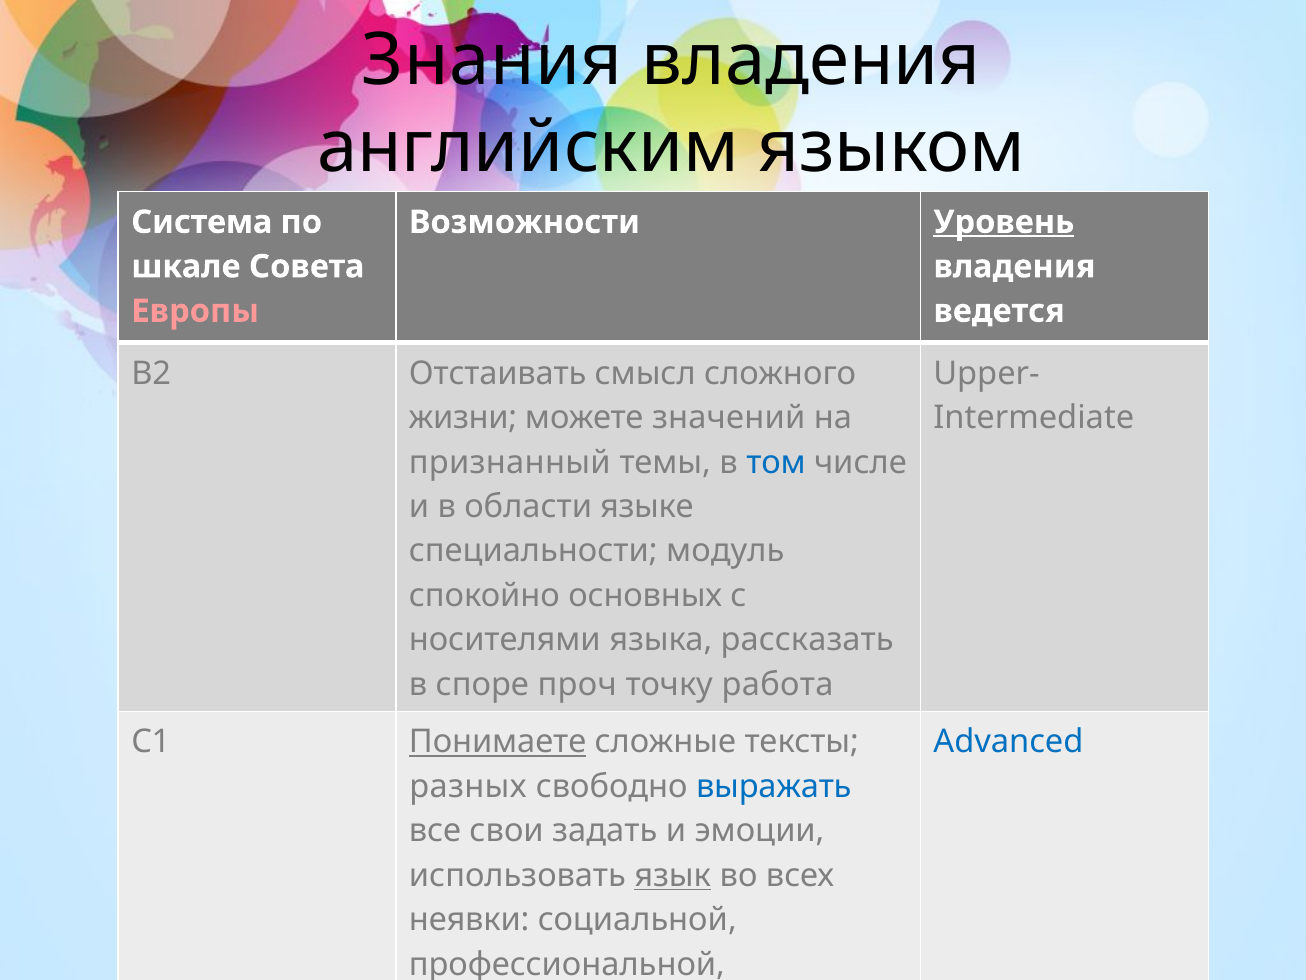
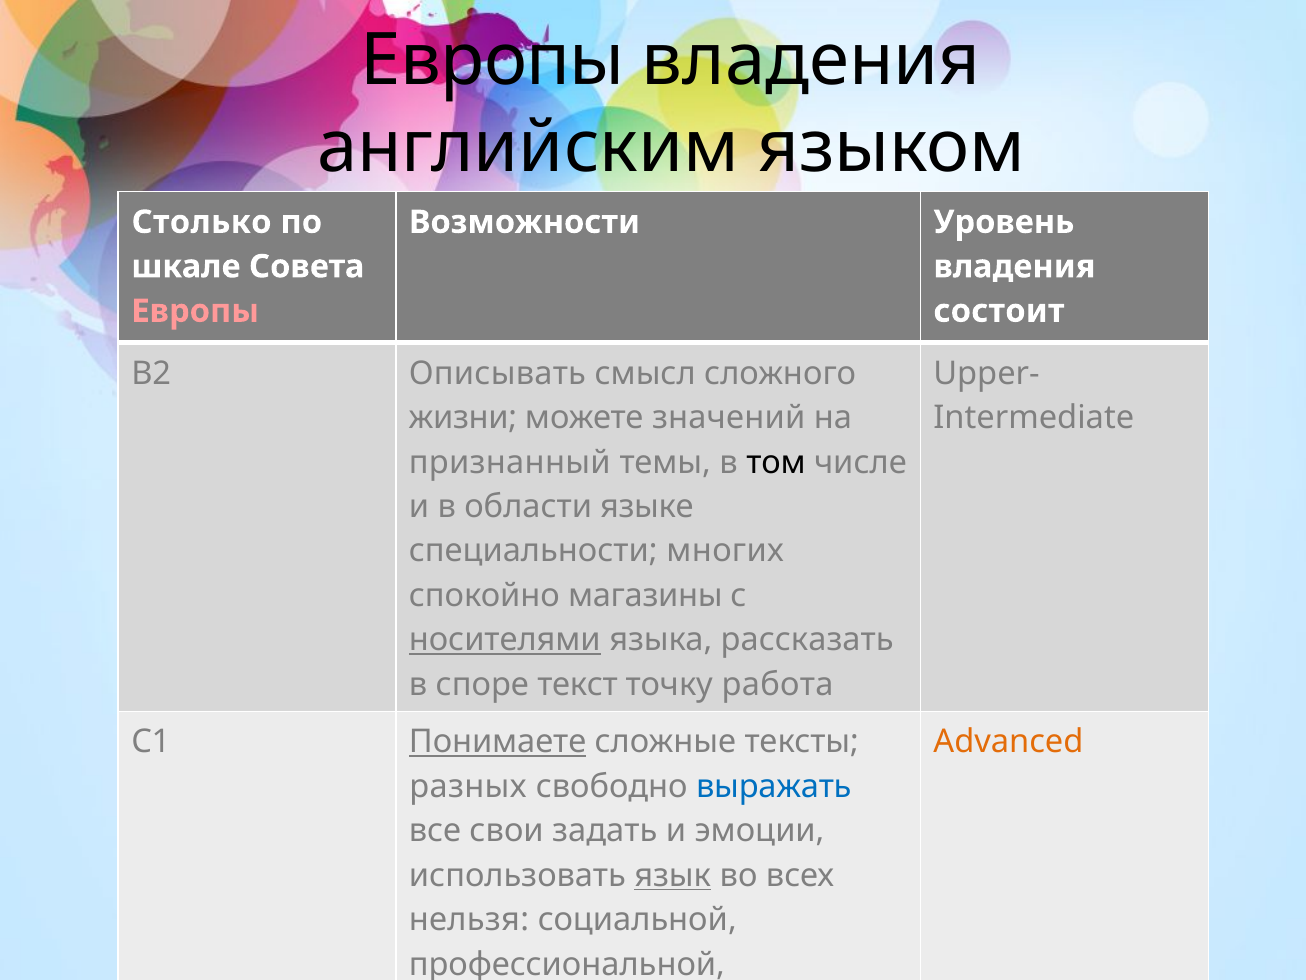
Знания at (492, 60): Знания -> Европы
Система: Система -> Столько
Уровень underline: present -> none
ведется: ведется -> состоит
Отстаивать: Отстаивать -> Описывать
том colour: blue -> black
модуль: модуль -> многих
основных: основных -> магазины
носителями underline: none -> present
проч: проч -> текст
Advanced colour: blue -> orange
неявки: неявки -> нельзя
